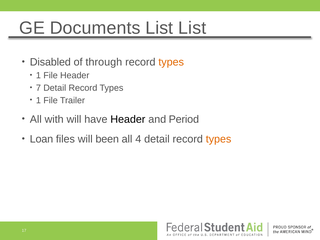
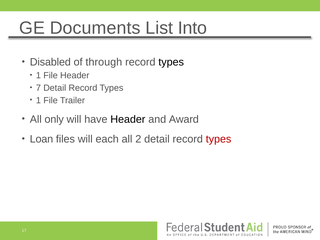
List List: List -> Into
types at (171, 62) colour: orange -> black
with: with -> only
Period: Period -> Award
been: been -> each
4: 4 -> 2
types at (219, 139) colour: orange -> red
